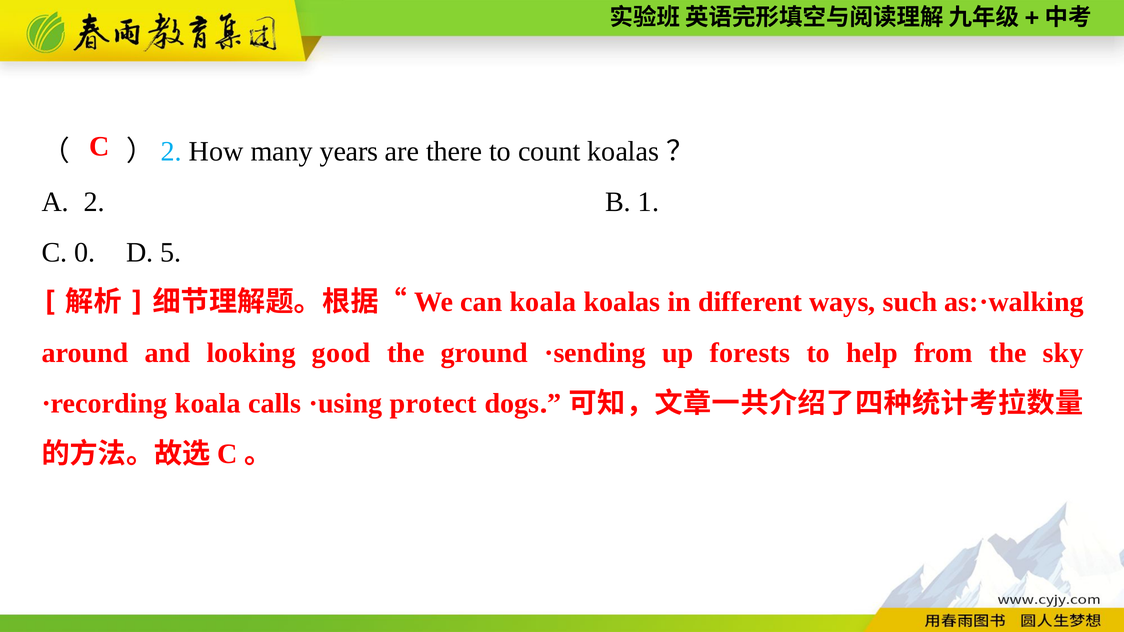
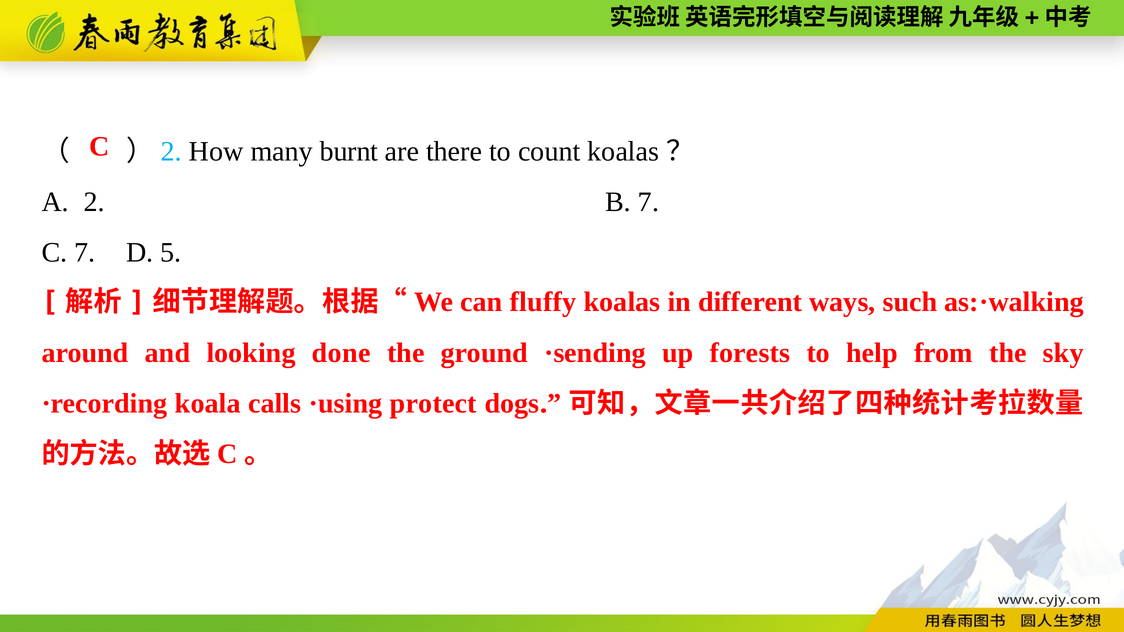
years: years -> burnt
B 1: 1 -> 7
C 0: 0 -> 7
can koala: koala -> fluffy
good: good -> done
